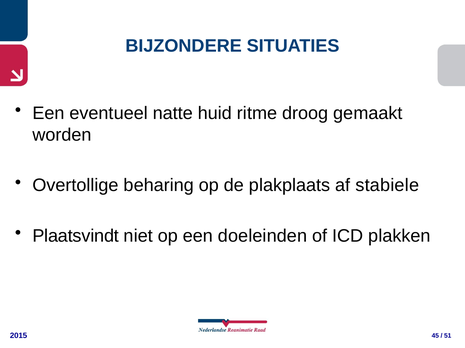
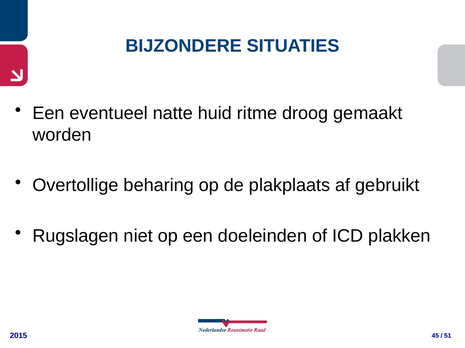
stabiele: stabiele -> gebruikt
Plaatsvindt: Plaatsvindt -> Rugslagen
